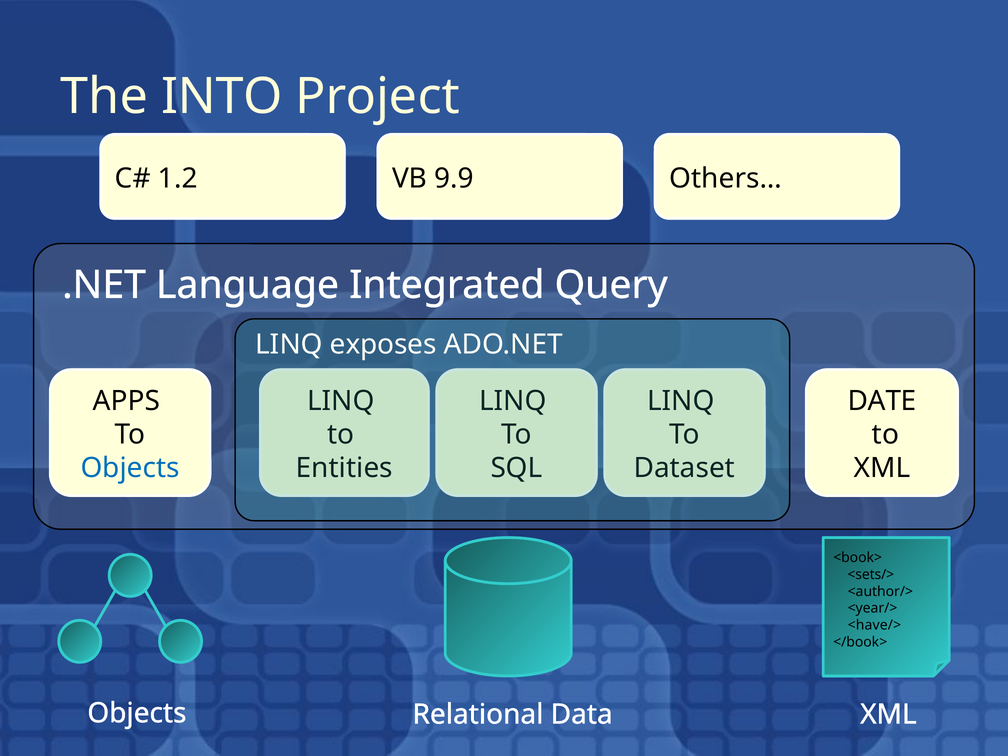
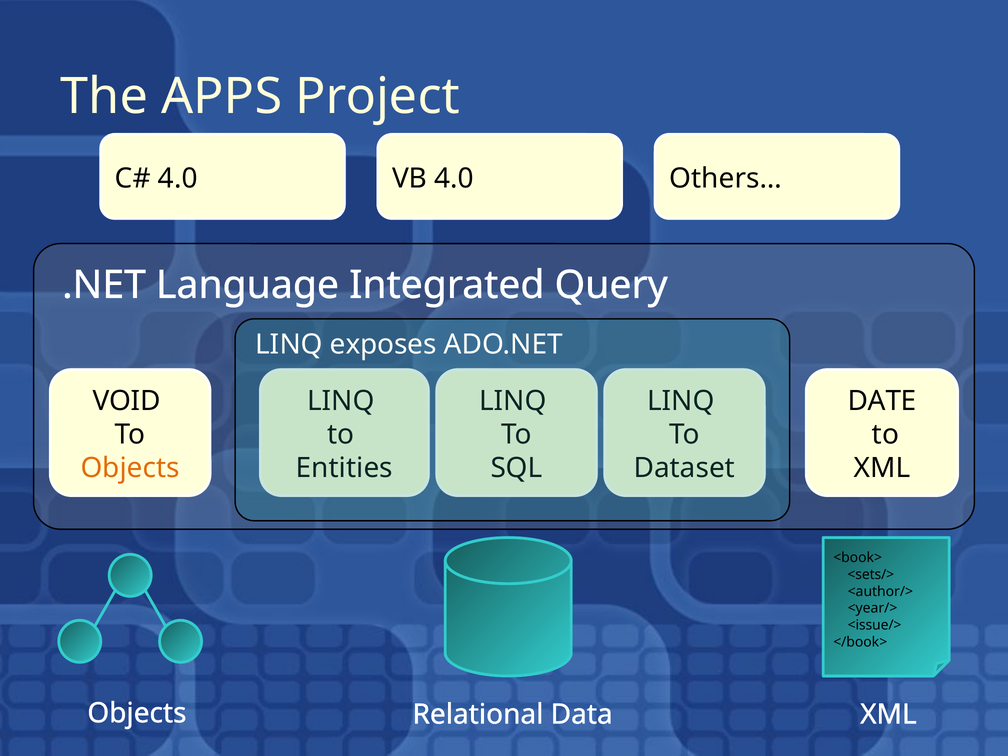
INTO: INTO -> APPS
1.2 at (178, 178): 1.2 -> 4.0
VB 9.9: 9.9 -> 4.0
APPS: APPS -> VOID
Objects at (130, 468) colour: blue -> orange
<have/>: <have/> -> <issue/>
